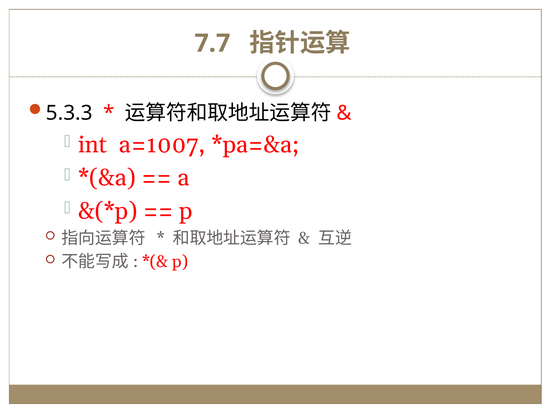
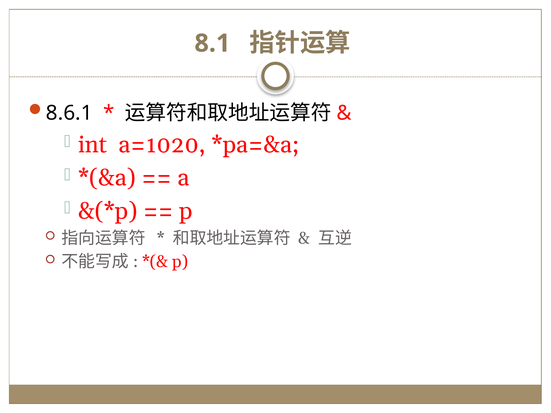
7.7: 7.7 -> 8.1
5.3.3: 5.3.3 -> 8.6.1
a=1007: a=1007 -> a=1020
